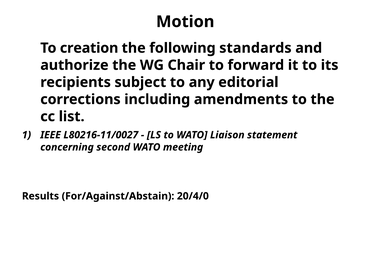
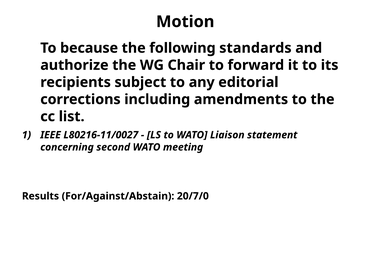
creation: creation -> because
20/4/0: 20/4/0 -> 20/7/0
